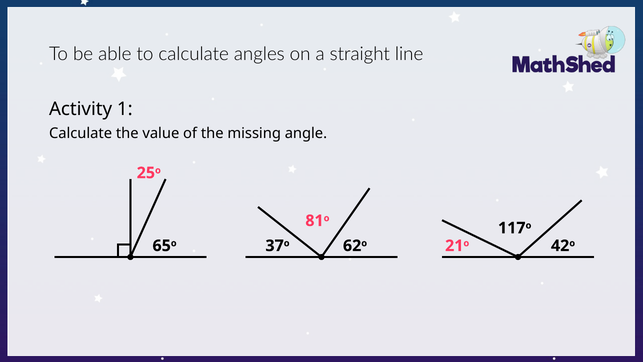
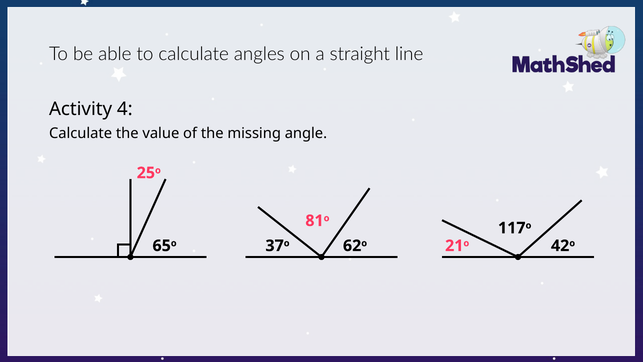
1: 1 -> 4
